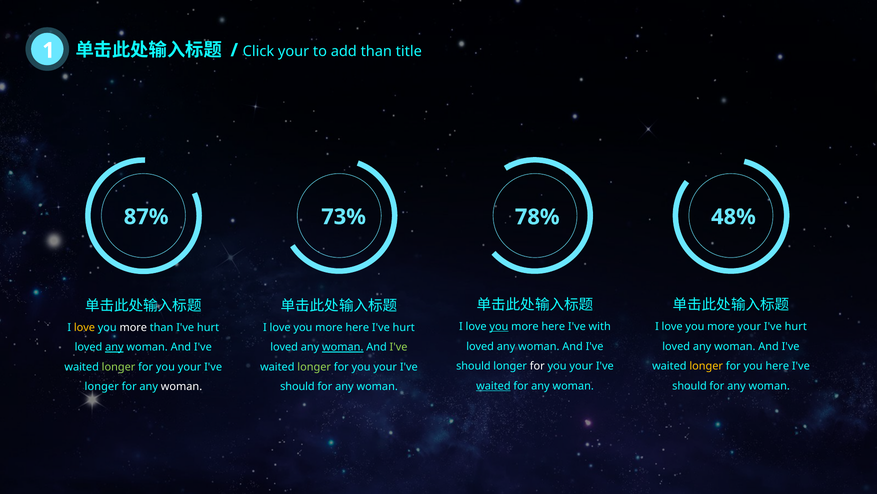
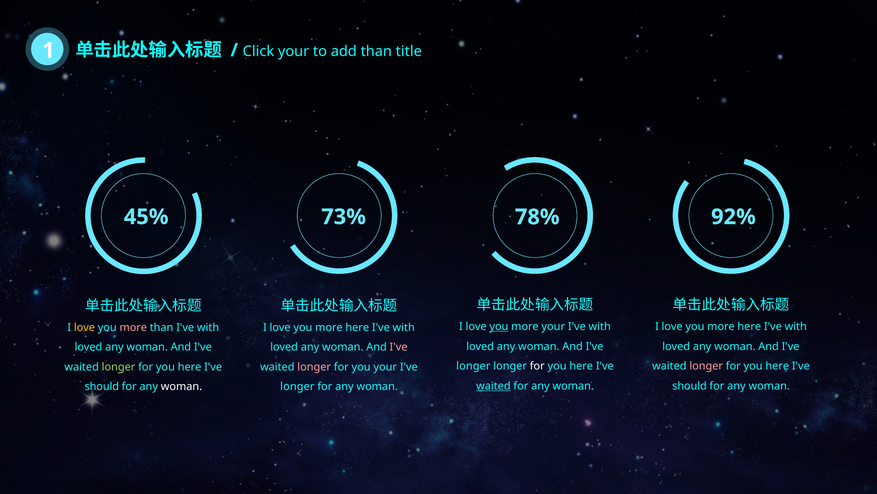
87%: 87% -> 45%
48%: 48% -> 92%
here at (553, 326): here -> your
your at (749, 326): your -> here
hurt at (796, 326): hurt -> with
hurt at (404, 327): hurt -> with
more at (133, 327) colour: white -> pink
than I've hurt: hurt -> with
woman at (343, 347) underline: present -> none
I've at (399, 347) colour: light green -> pink
any at (114, 347) underline: present -> none
should at (473, 366): should -> longer
your at (581, 366): your -> here
longer at (706, 366) colour: yellow -> pink
longer at (314, 367) colour: light green -> pink
your at (190, 367): your -> here
should at (297, 386): should -> longer
longer at (102, 386): longer -> should
